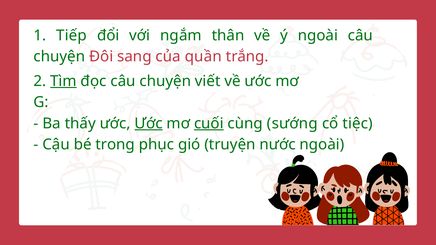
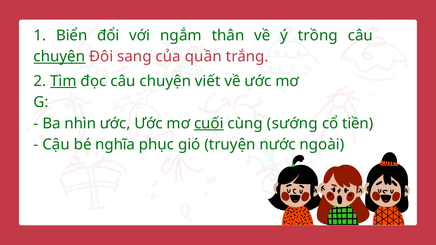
Tiếp: Tiếp -> Biển
ý ngoài: ngoài -> trồng
chuyện at (59, 57) underline: none -> present
thấy: thấy -> nhìn
Ước at (149, 124) underline: present -> none
tiệc: tiệc -> tiền
trong: trong -> nghĩa
